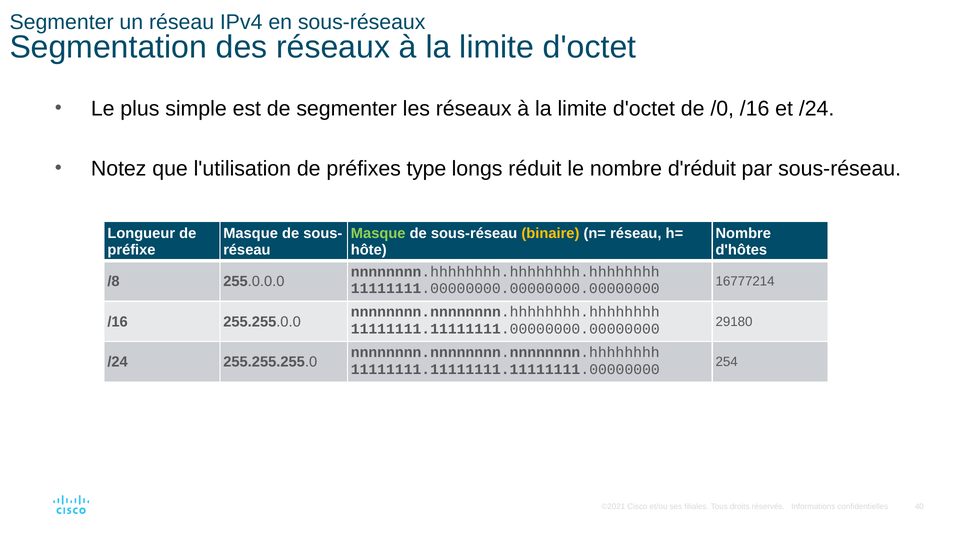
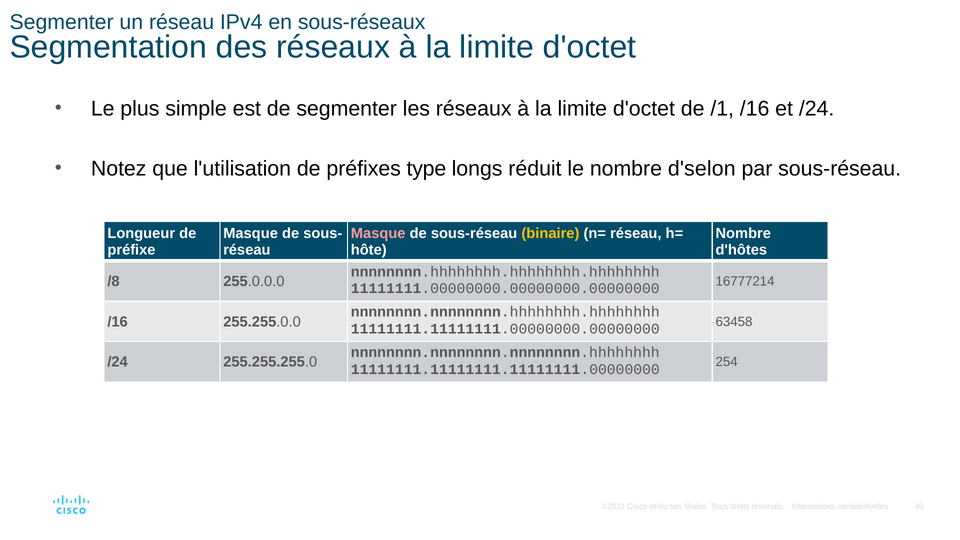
/0: /0 -> /1
d'réduit: d'réduit -> d'selon
Masque at (378, 233) colour: light green -> pink
29180: 29180 -> 63458
